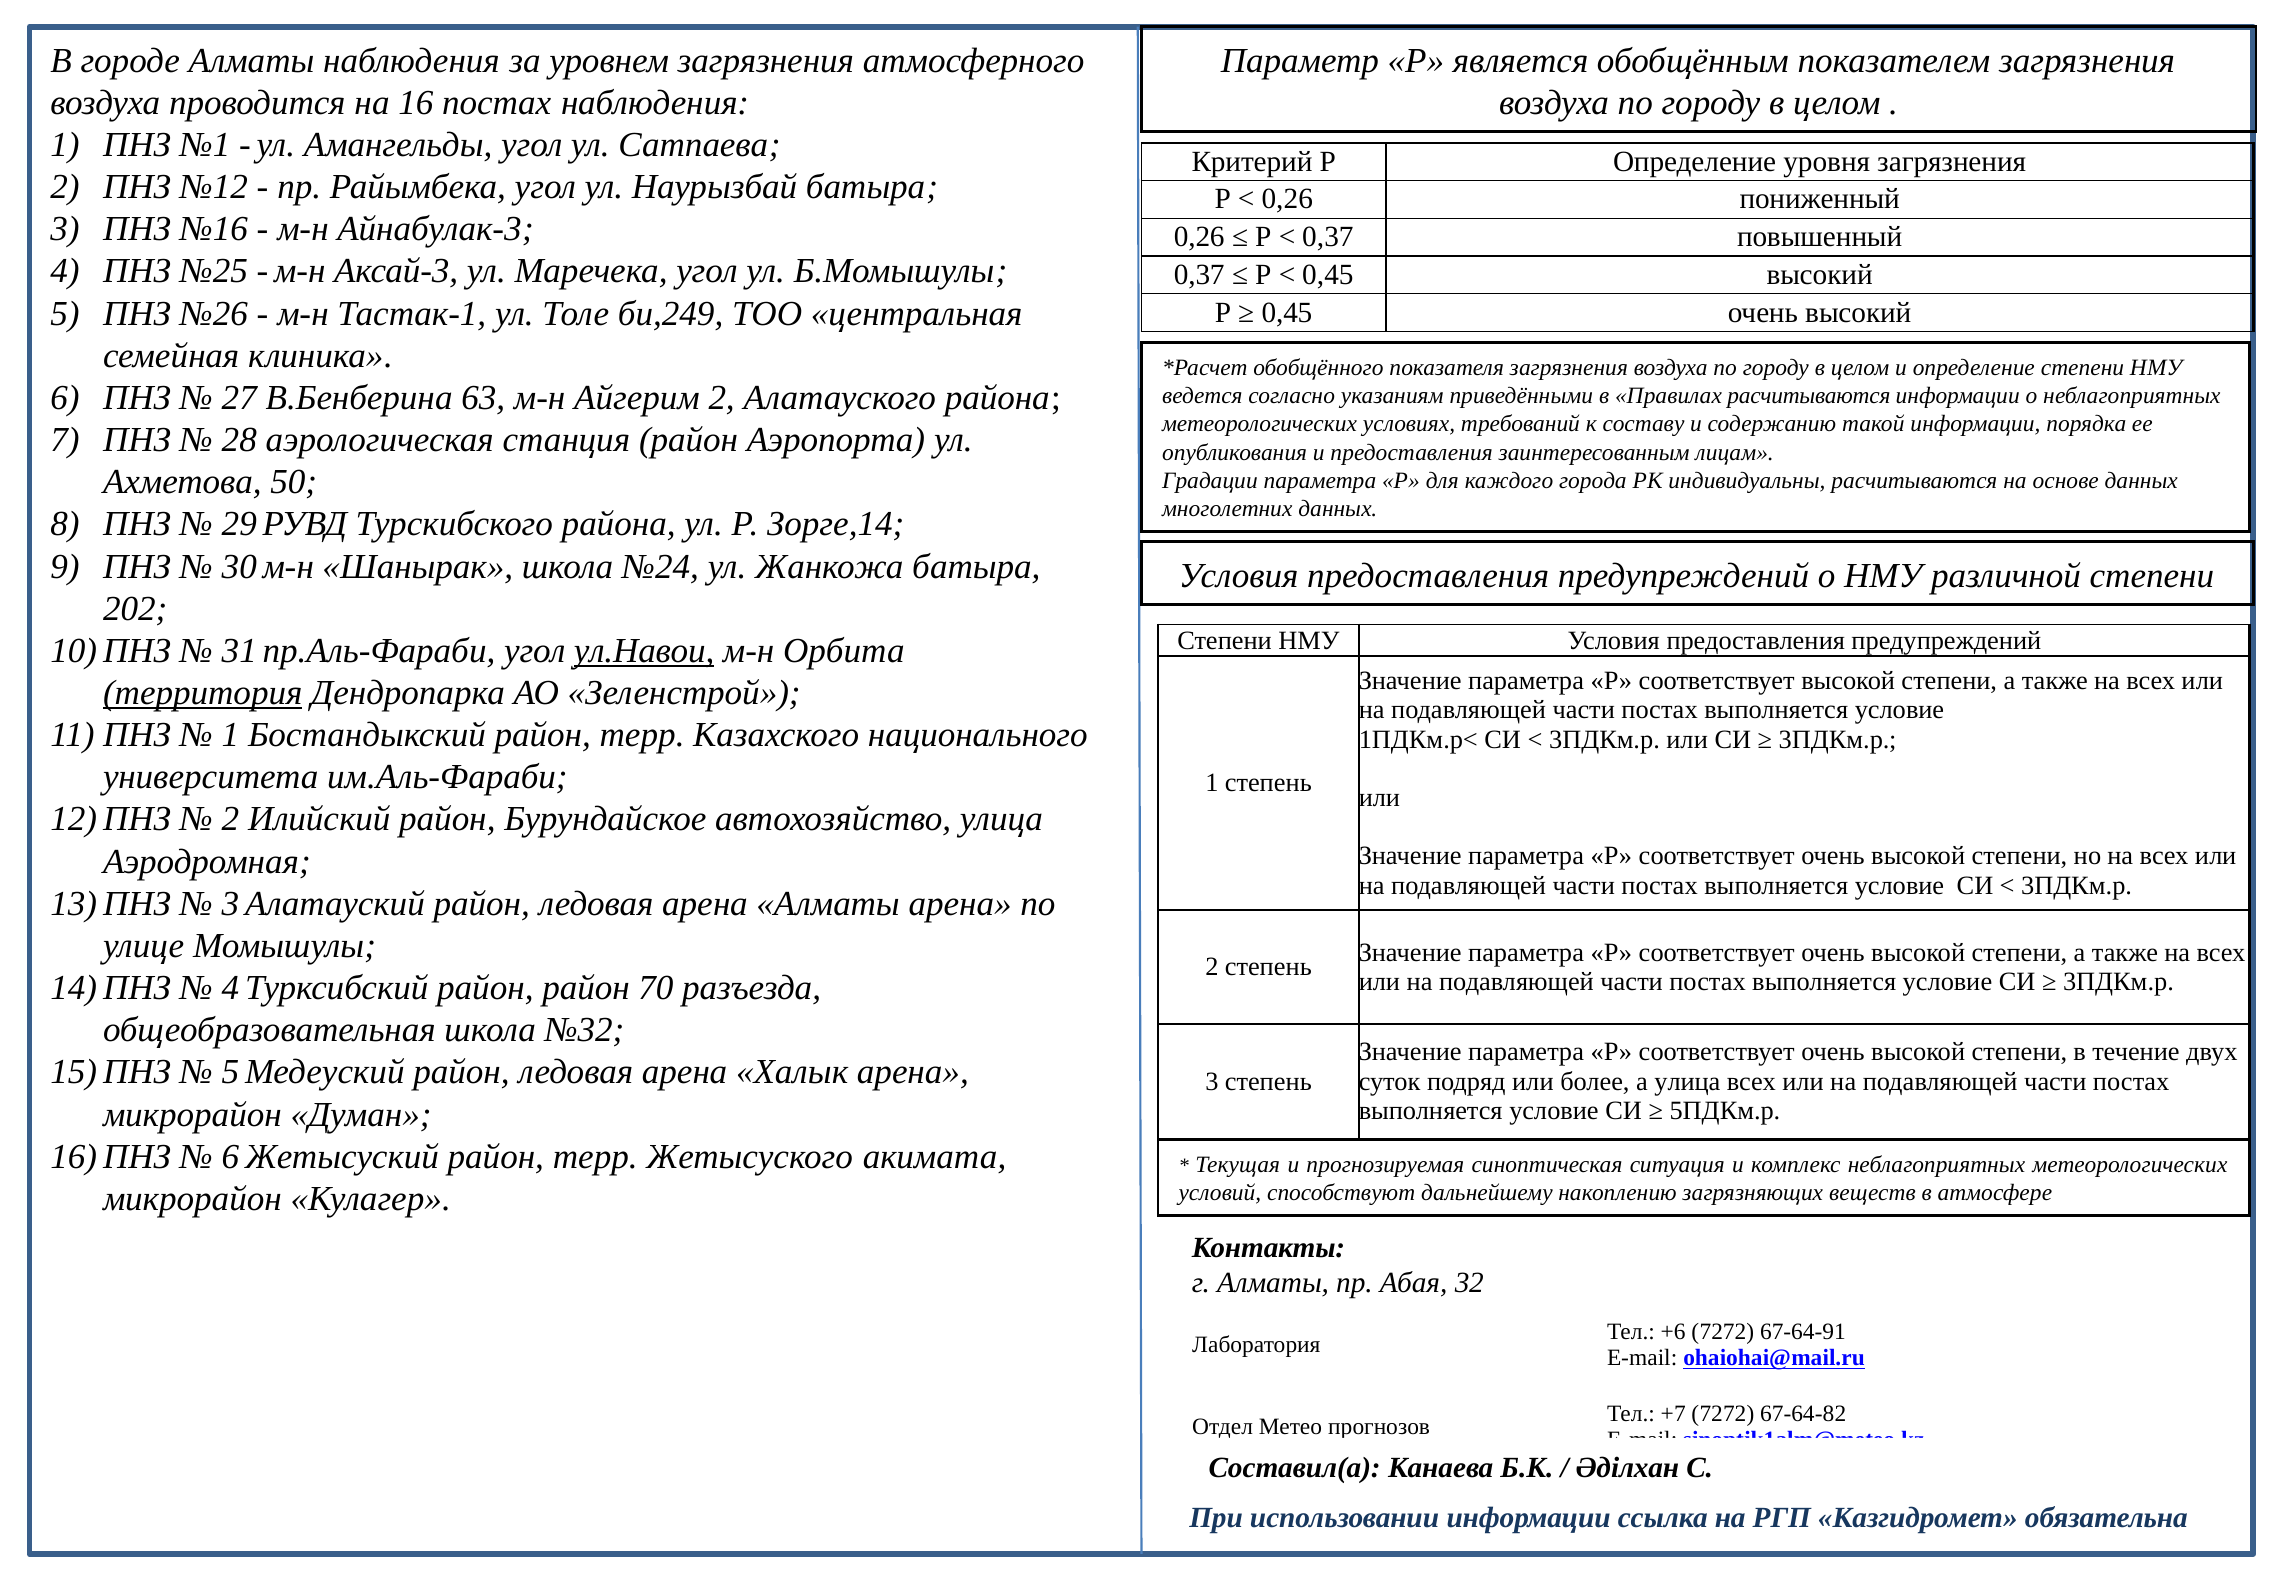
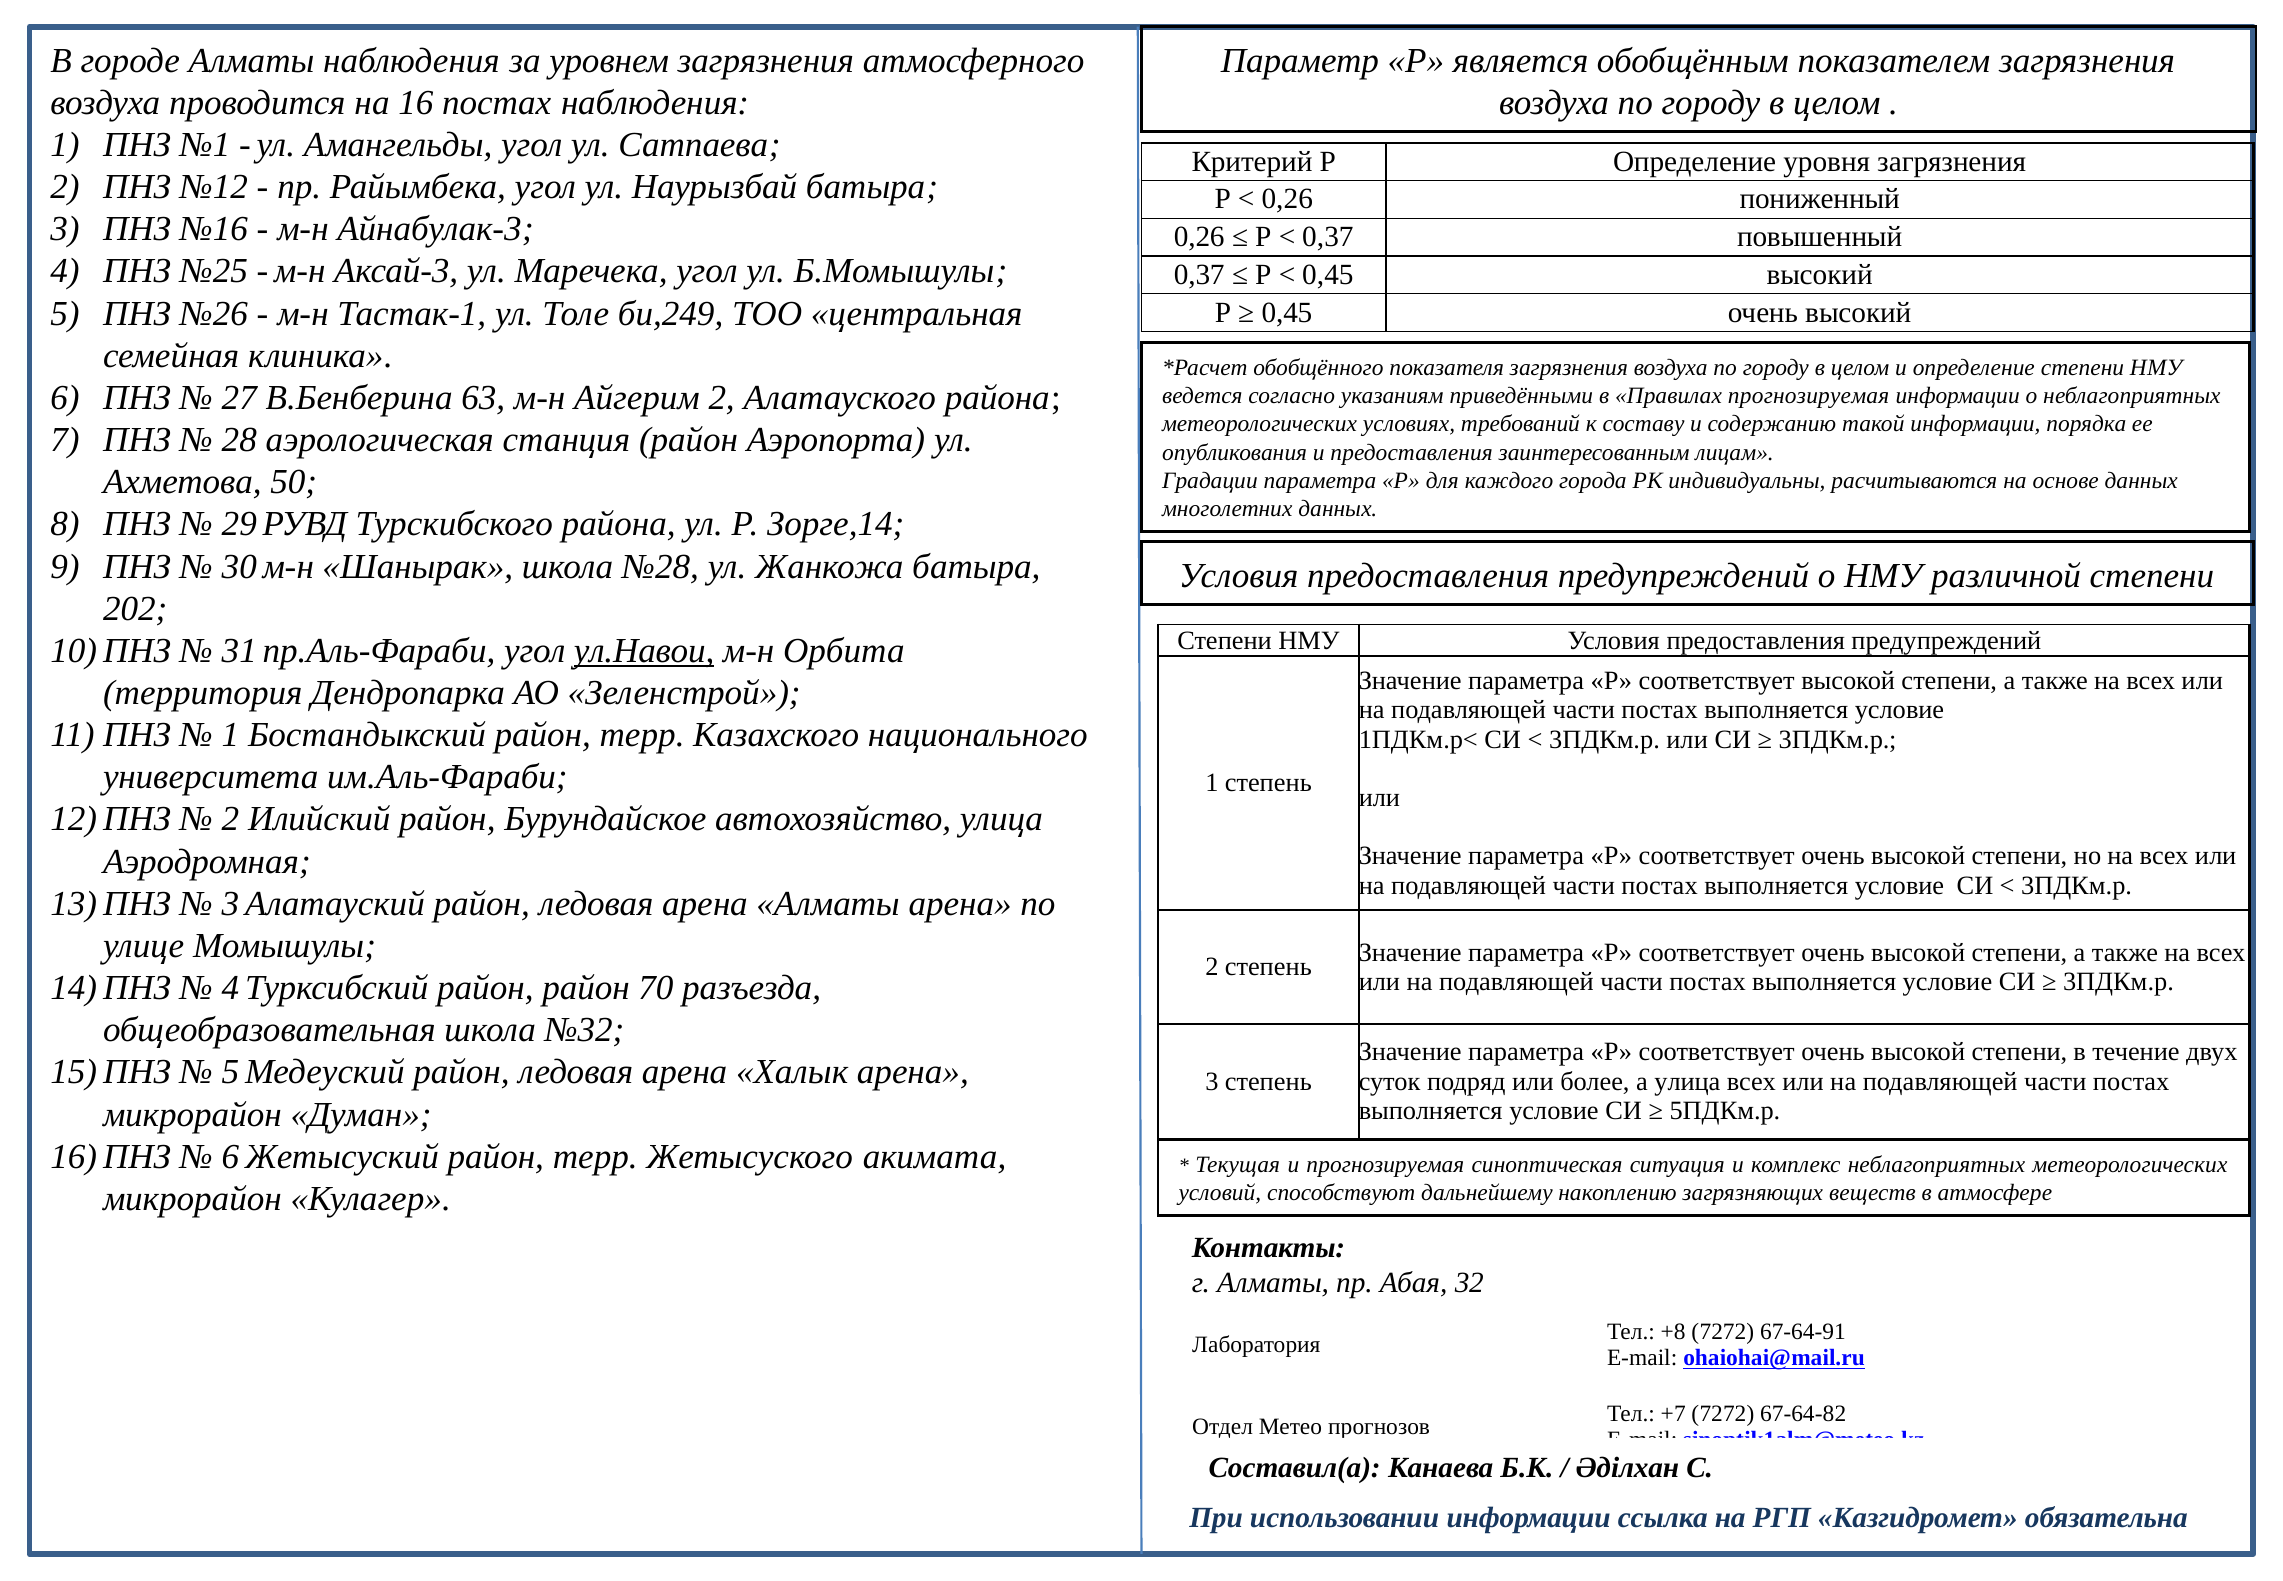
Правилах расчитываются: расчитываются -> прогнозируемая
№24: №24 -> №28
территория underline: present -> none
+6: +6 -> +8
